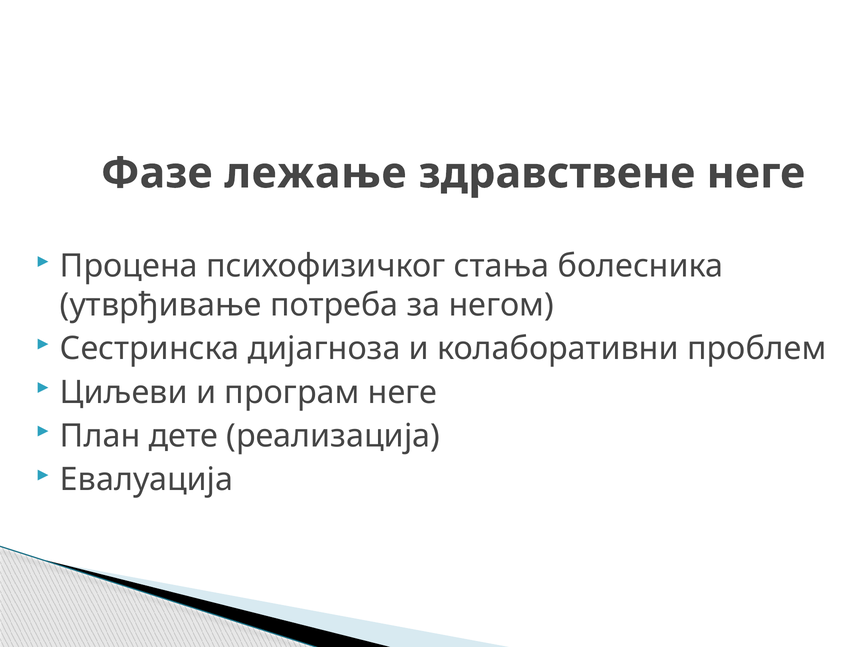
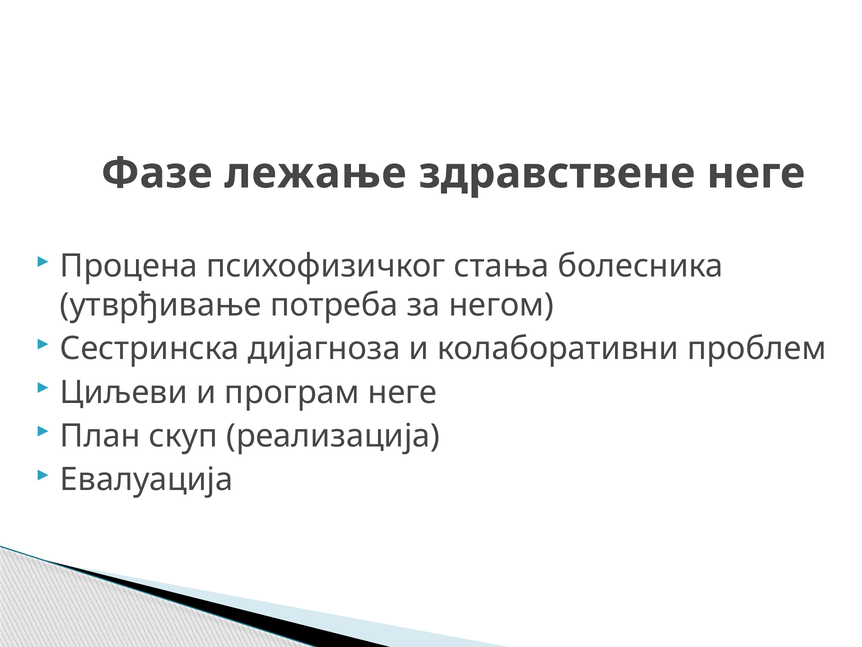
дете: дете -> скуп
